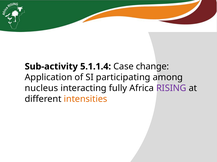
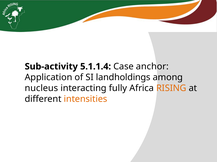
change: change -> anchor
participating: participating -> landholdings
RISING colour: purple -> orange
